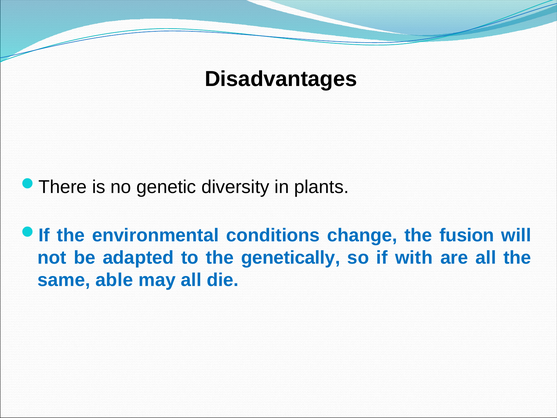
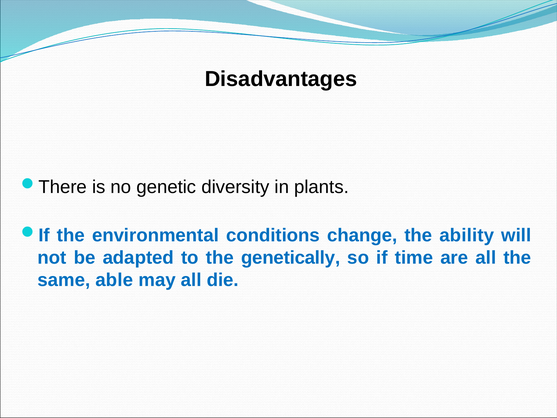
fusion: fusion -> ability
with: with -> time
